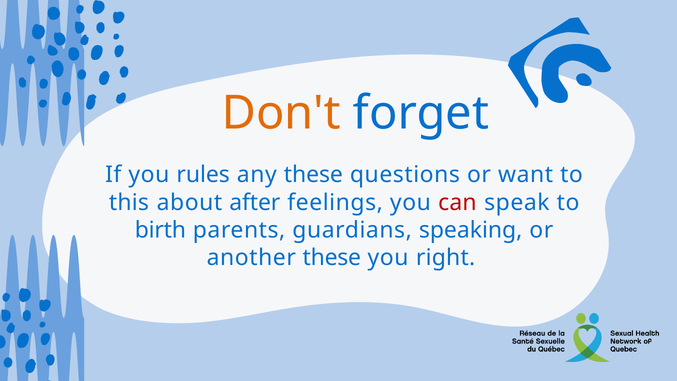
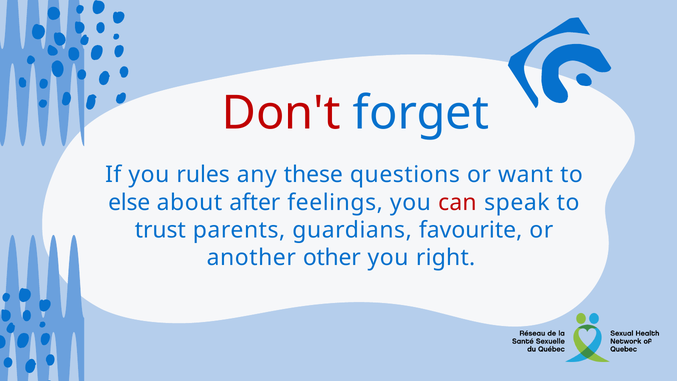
Don't colour: orange -> red
this: this -> else
birth: birth -> trust
speaking: speaking -> favourite
another these: these -> other
